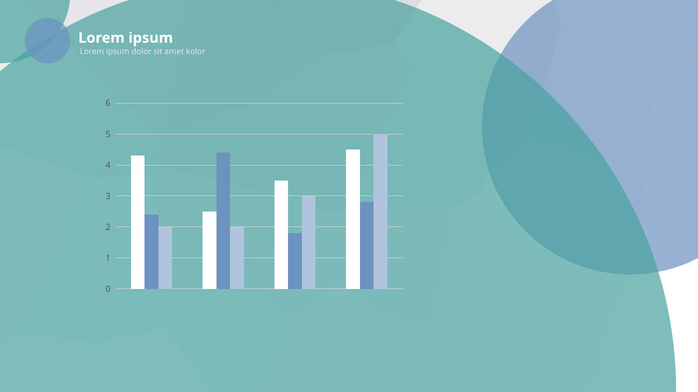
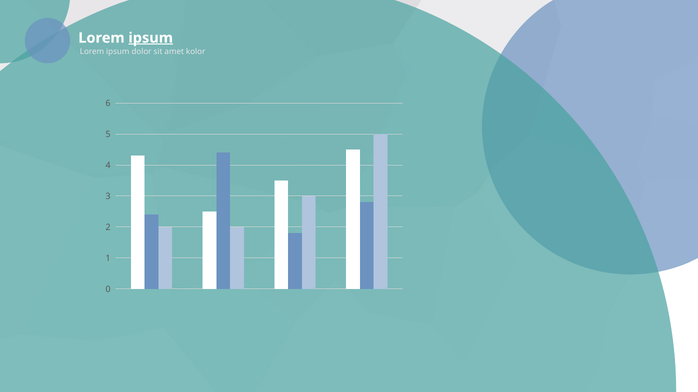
ipsum at (151, 38) underline: none -> present
